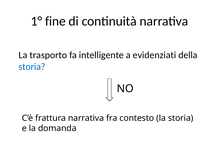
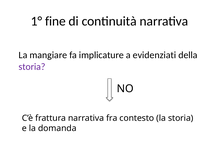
trasporto: trasporto -> mangiare
intelligente: intelligente -> implicature
storia at (32, 67) colour: blue -> purple
